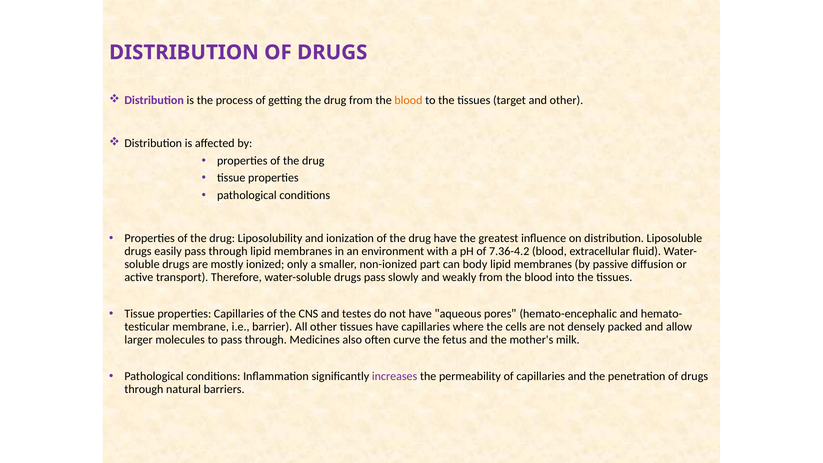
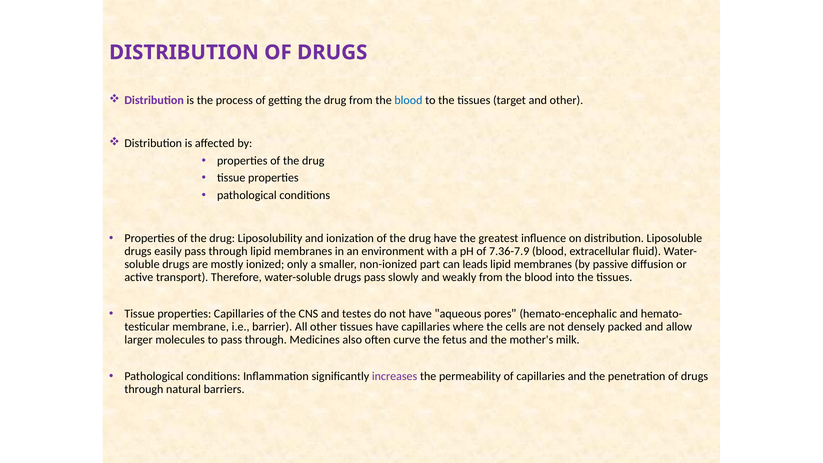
blood at (408, 100) colour: orange -> blue
7.36-4.2: 7.36-4.2 -> 7.36-7.9
body: body -> leads
